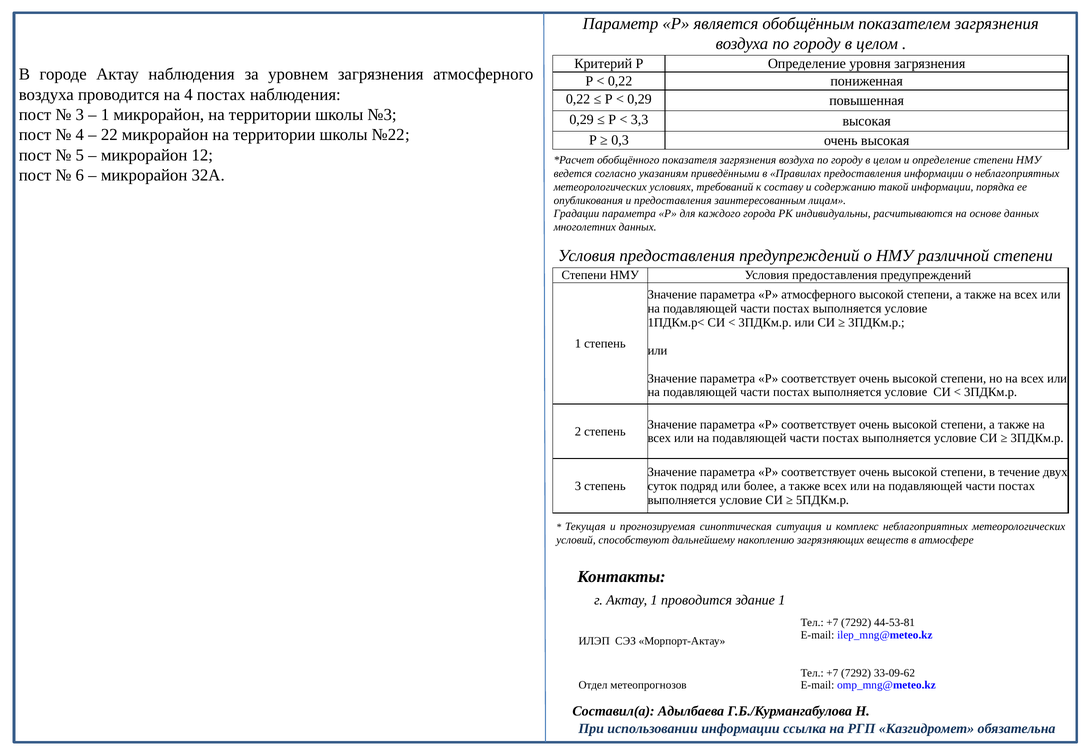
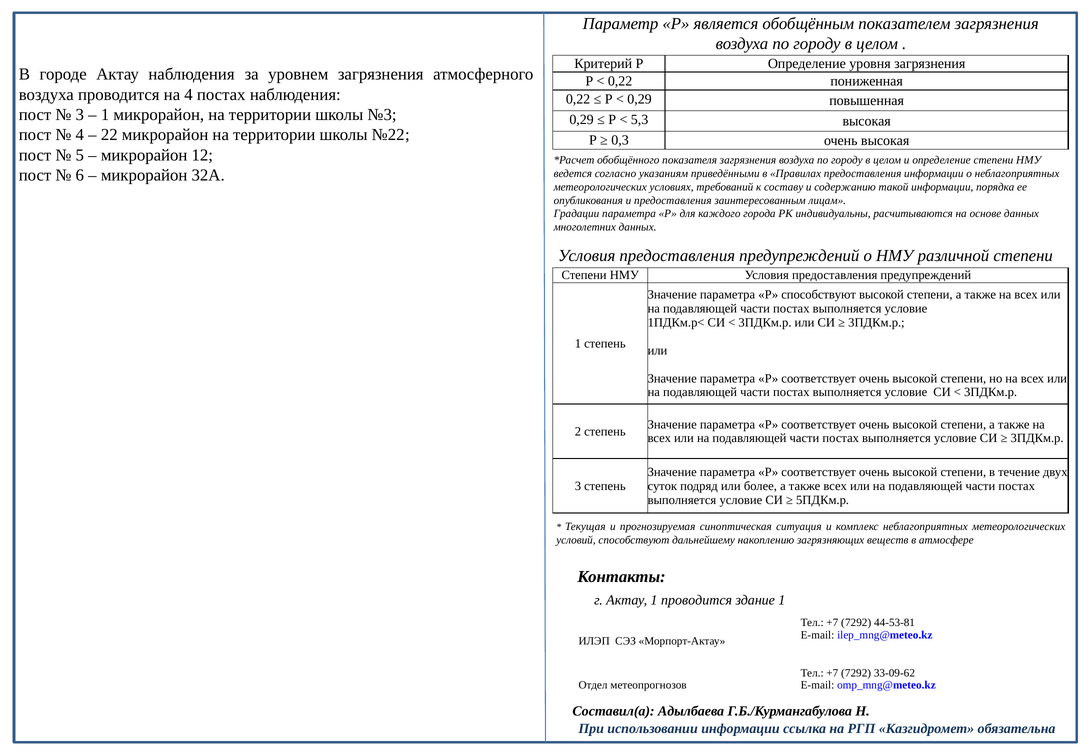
3,3: 3,3 -> 5,3
Р атмосферного: атмосферного -> способствуют
